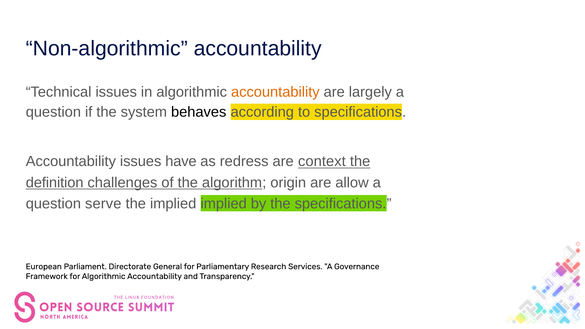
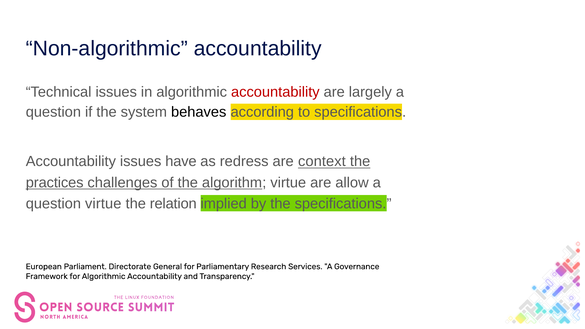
accountability at (275, 92) colour: orange -> red
definition: definition -> practices
algorithm origin: origin -> virtue
question serve: serve -> virtue
the implied: implied -> relation
